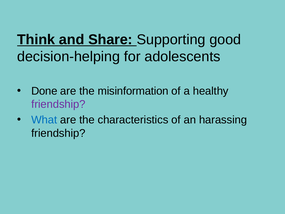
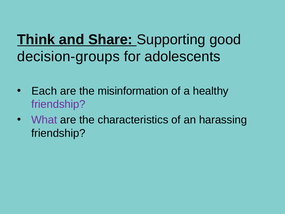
decision-helping: decision-helping -> decision-groups
Done: Done -> Each
What colour: blue -> purple
